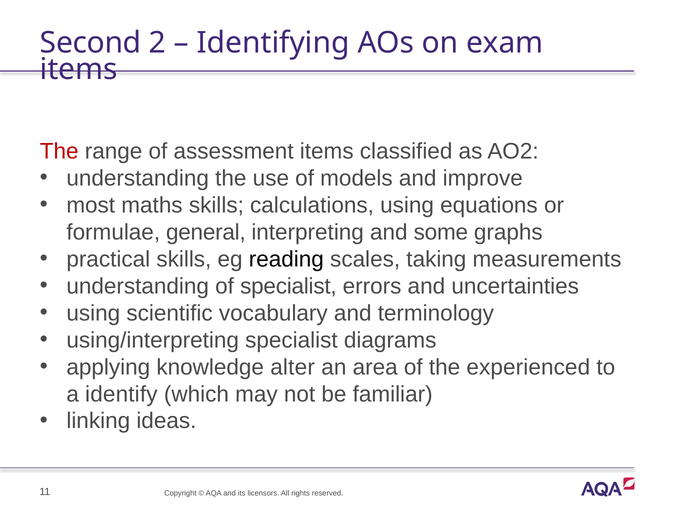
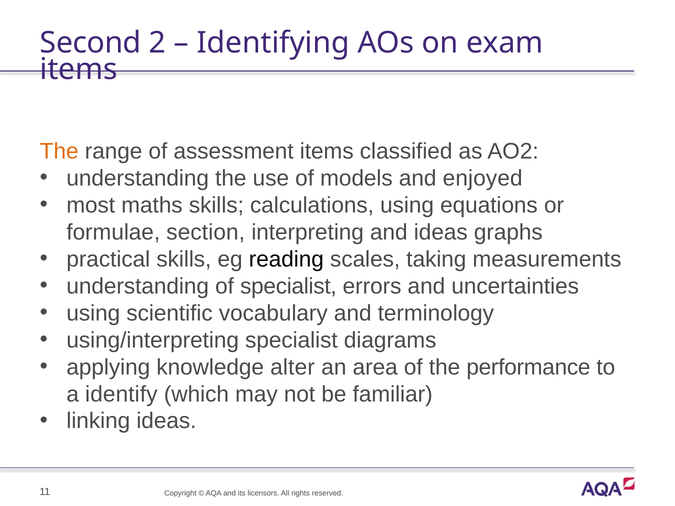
The at (59, 151) colour: red -> orange
improve: improve -> enjoyed
general: general -> section
and some: some -> ideas
experienced: experienced -> performance
